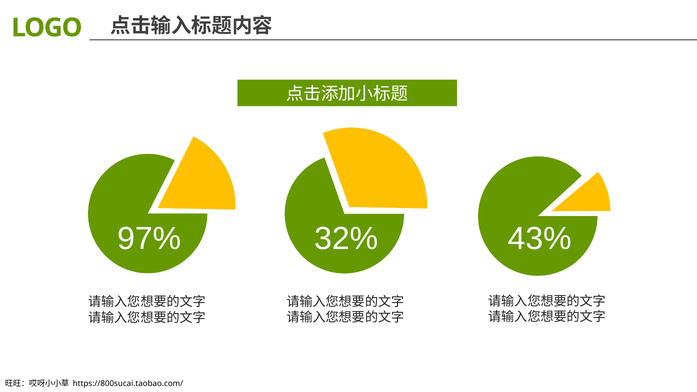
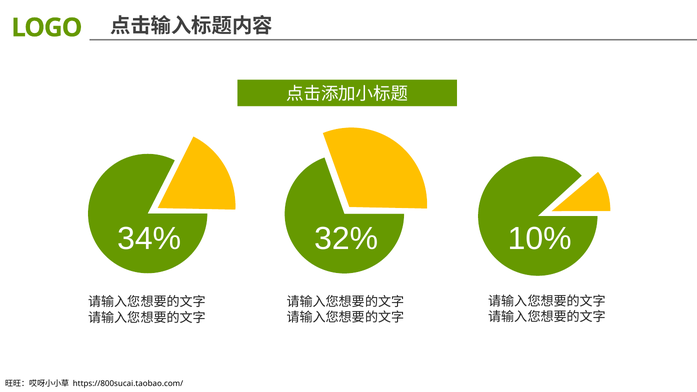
97%: 97% -> 34%
43%: 43% -> 10%
